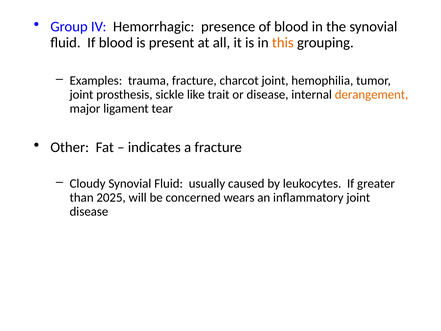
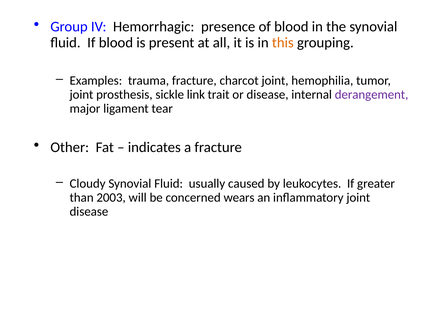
like: like -> link
derangement colour: orange -> purple
2025: 2025 -> 2003
